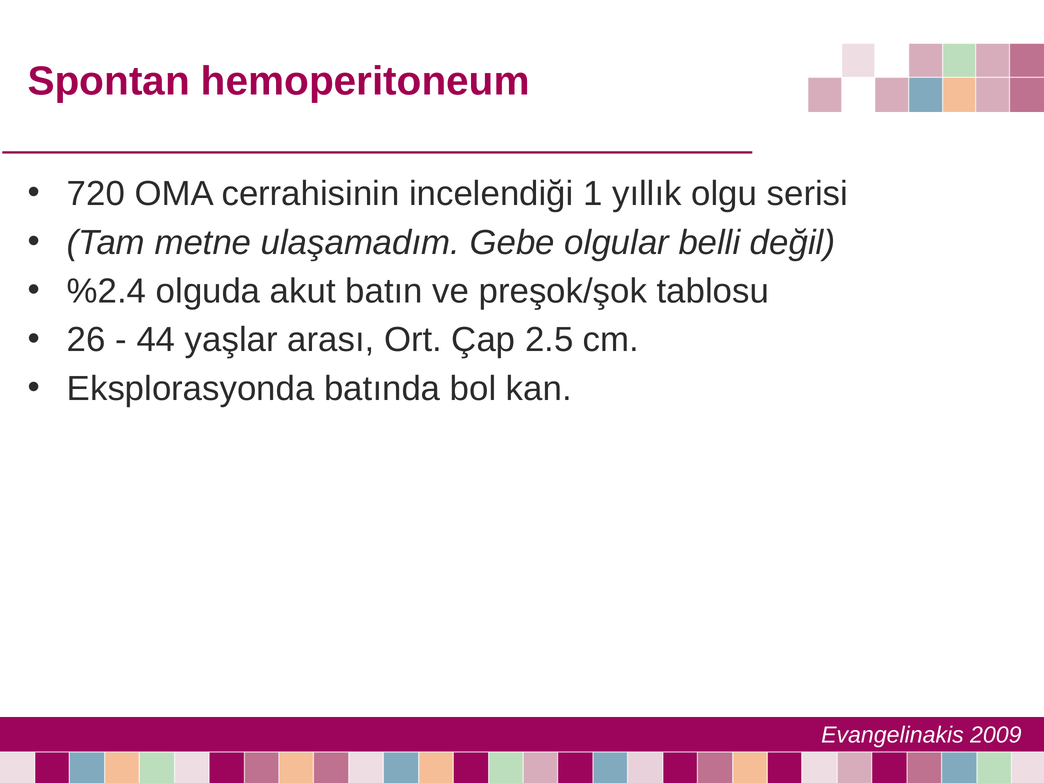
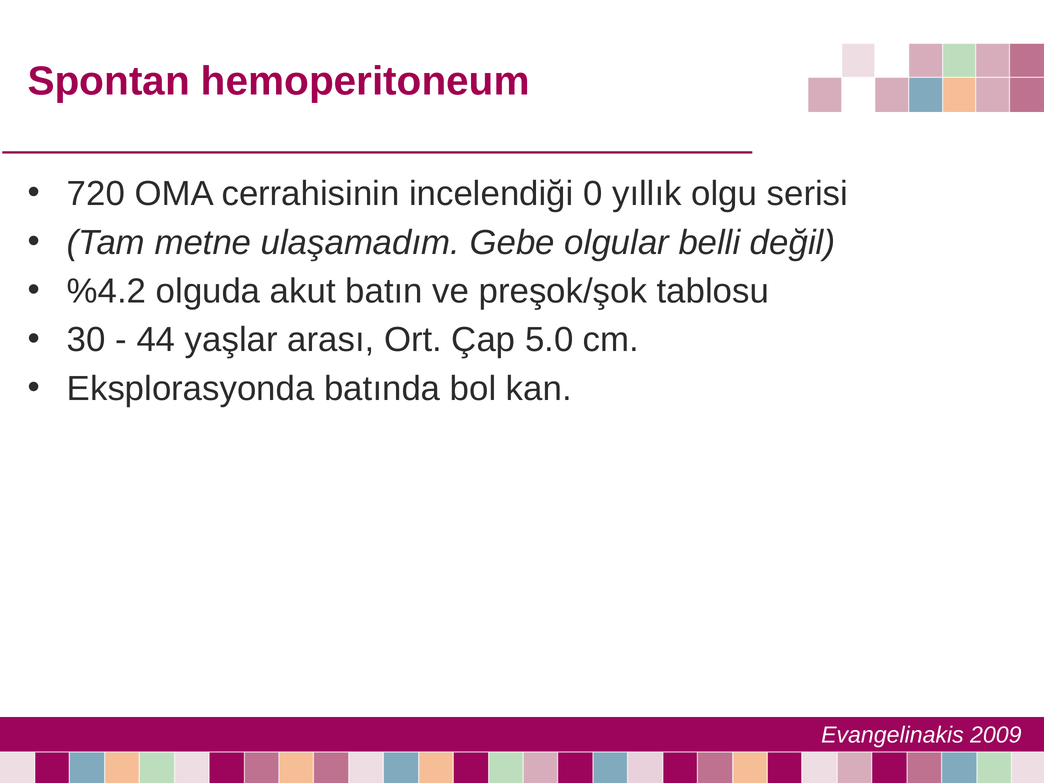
1: 1 -> 0
%2.4: %2.4 -> %4.2
26: 26 -> 30
2.5: 2.5 -> 5.0
